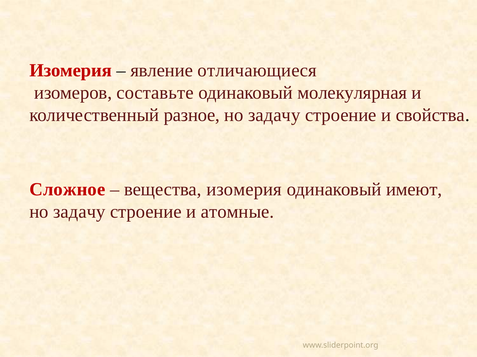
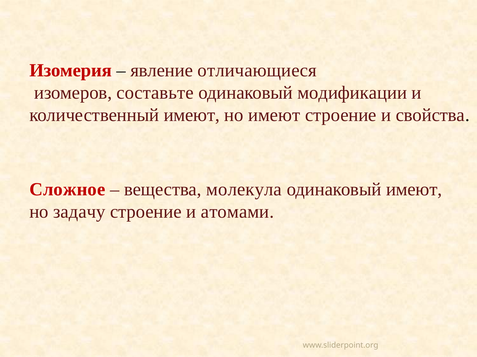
молекулярная: молекулярная -> модификации
количественный разное: разное -> имеют
задачу at (274, 115): задачу -> имеют
вещества изомерия: изомерия -> молекула
атомные: атомные -> атомами
